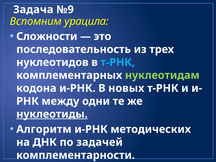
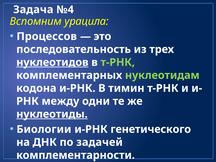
№9: №9 -> №4
Сложности: Сложности -> Процессов
нуклеотидов underline: none -> present
т-РНК at (118, 62) colour: light blue -> light green
В новых: новых -> тимин
Алгоритм: Алгоритм -> Биологии
методических: методических -> генетического
